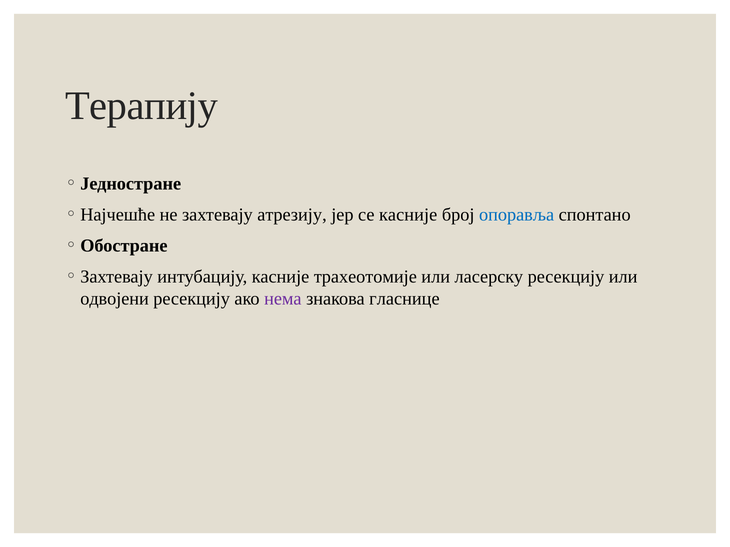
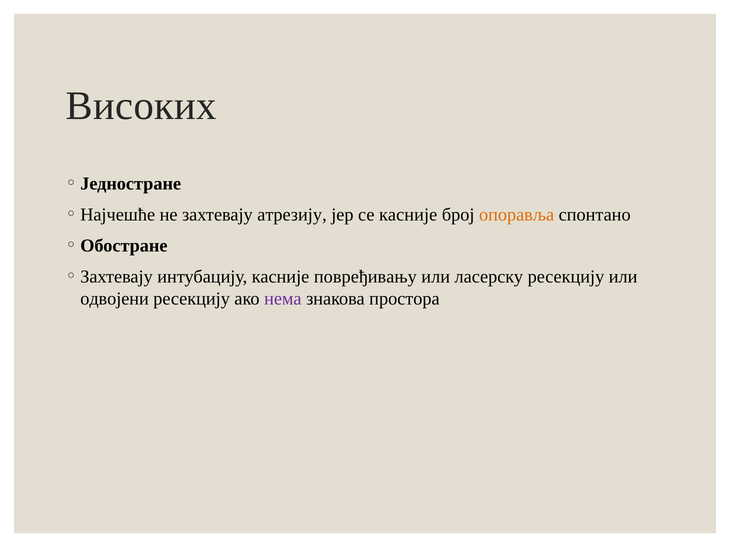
Терапију: Терапију -> Високих
опоравља colour: blue -> orange
трахеотомије: трахеотомије -> повређивању
гласнице: гласнице -> простора
